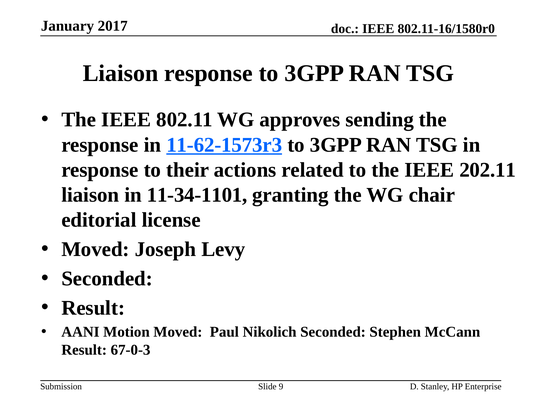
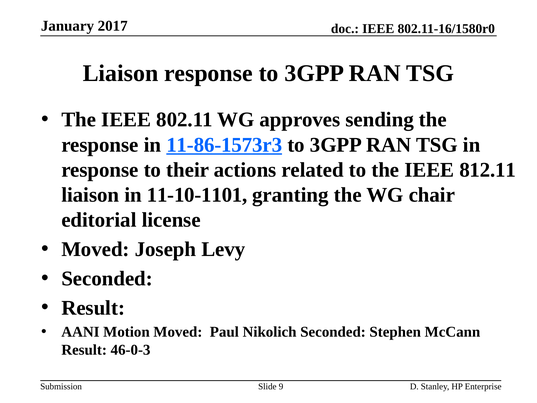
11-62-1573r3: 11-62-1573r3 -> 11-86-1573r3
202.11: 202.11 -> 812.11
11-34-1101: 11-34-1101 -> 11-10-1101
67-0-3: 67-0-3 -> 46-0-3
